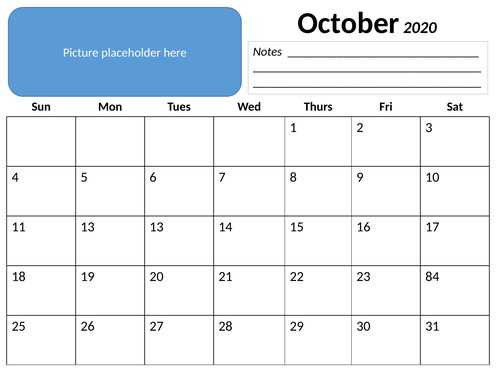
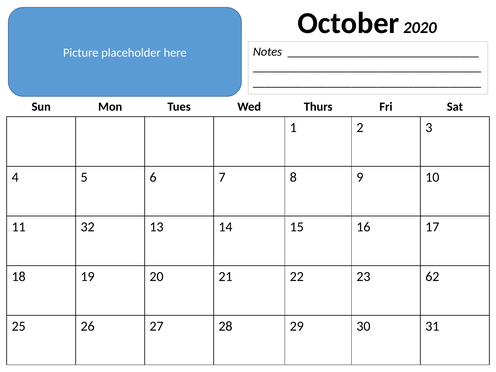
11 13: 13 -> 32
84: 84 -> 62
